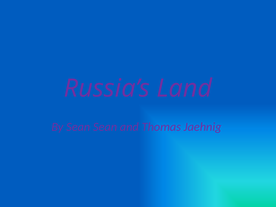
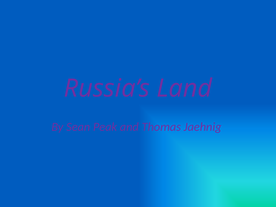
Sean Sean: Sean -> Peak
